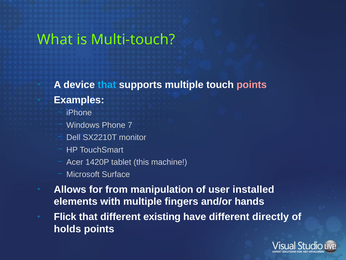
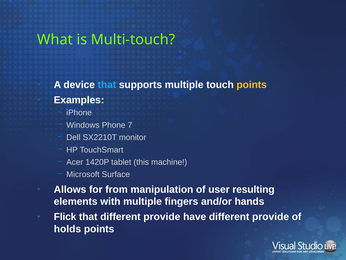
points at (252, 85) colour: pink -> yellow
installed: installed -> resulting
that different existing: existing -> provide
have different directly: directly -> provide
